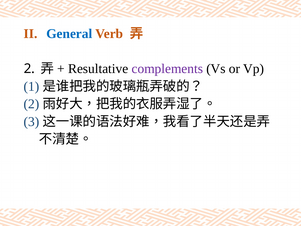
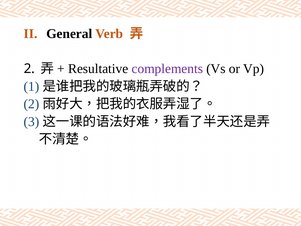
General colour: blue -> black
